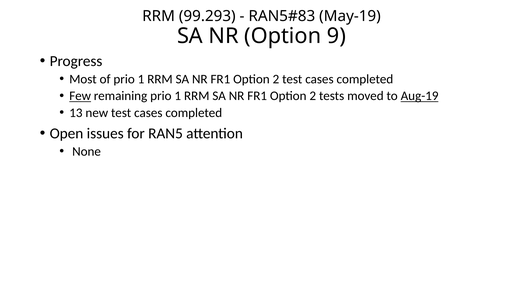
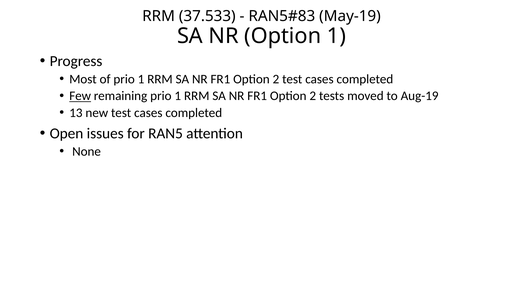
99.293: 99.293 -> 37.533
Option 9: 9 -> 1
Aug-19 underline: present -> none
